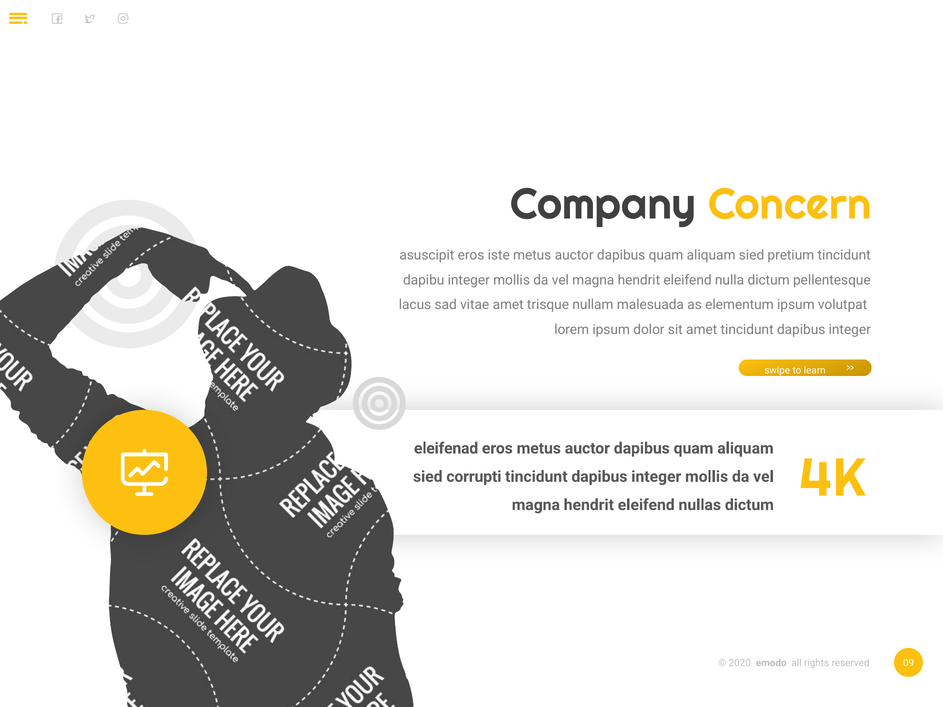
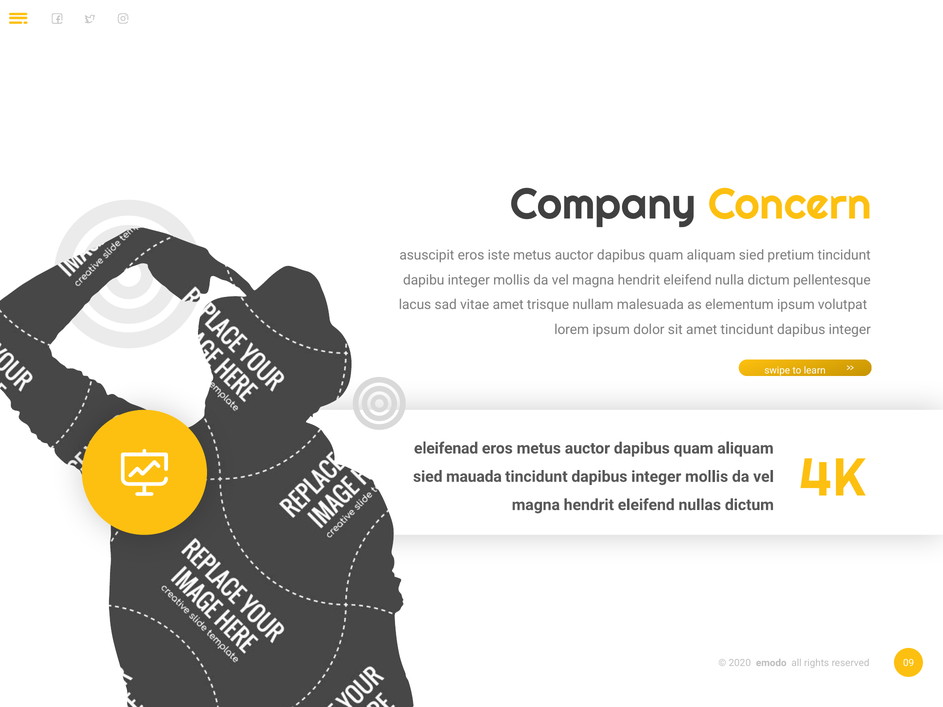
corrupti: corrupti -> mauada
